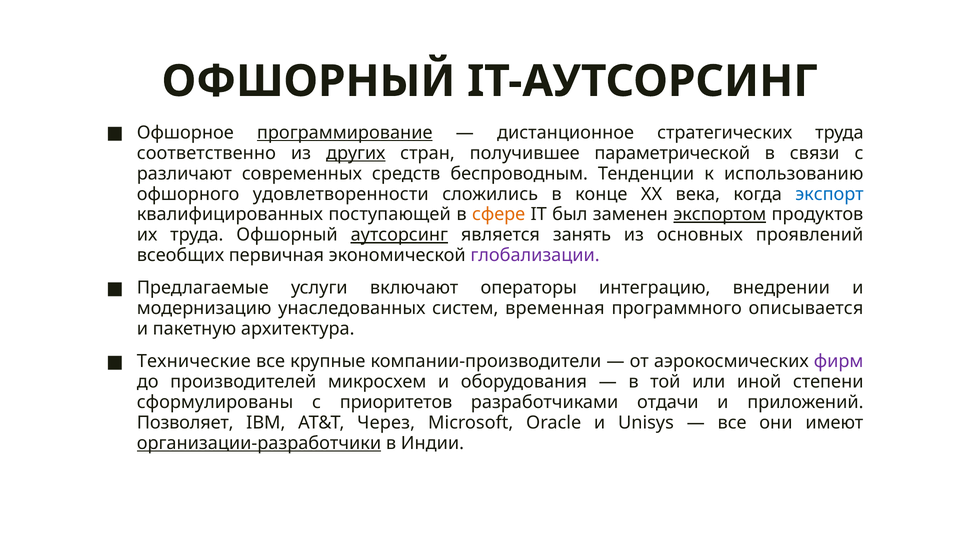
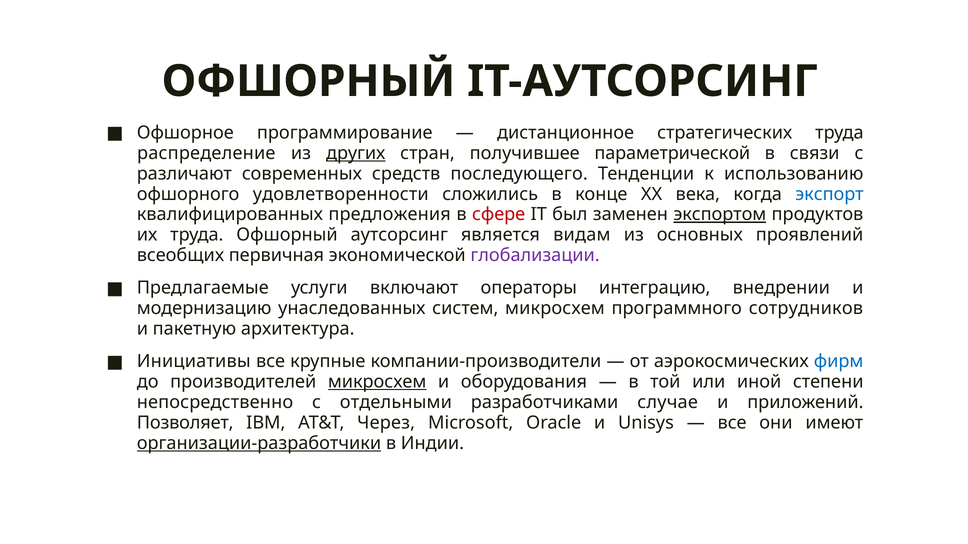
программирование underline: present -> none
соответственно: соответственно -> распределение
беспроводным: беспроводным -> последующего
поступающей: поступающей -> предложения
сфере colour: orange -> red
аутсорсинг underline: present -> none
занять: занять -> видам
систем временная: временная -> микросхем
описывается: описывается -> сотрудников
Технические: Технические -> Инициативы
фирм colour: purple -> blue
микросхем at (377, 382) underline: none -> present
сформулированы: сформулированы -> непосредственно
приоритетов: приоритетов -> отдельными
отдачи: отдачи -> случае
